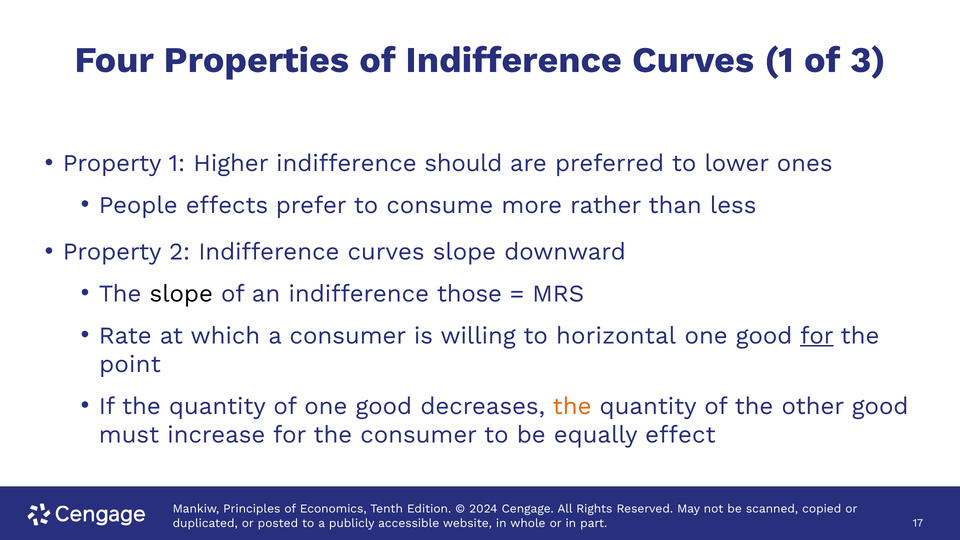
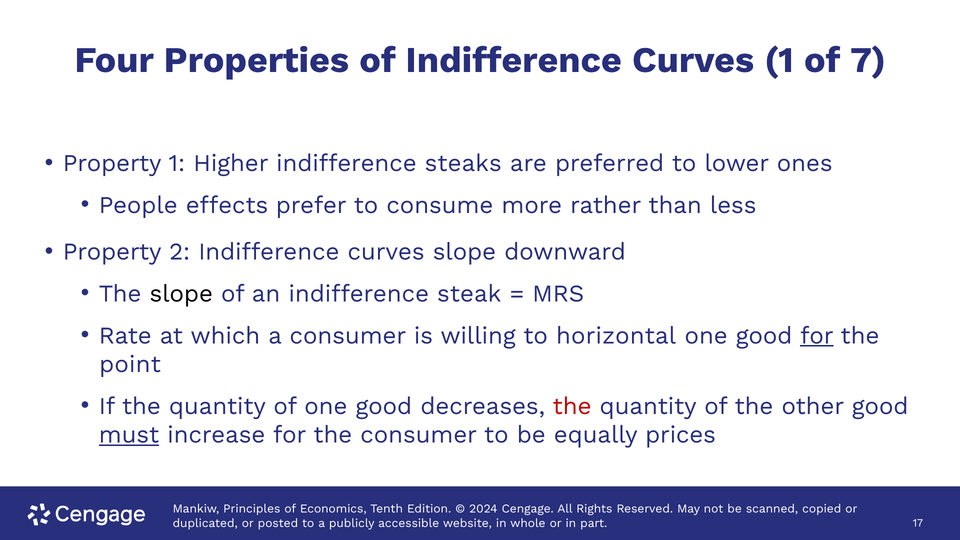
3: 3 -> 7
should: should -> steaks
those: those -> steak
the at (572, 406) colour: orange -> red
must underline: none -> present
effect: effect -> prices
